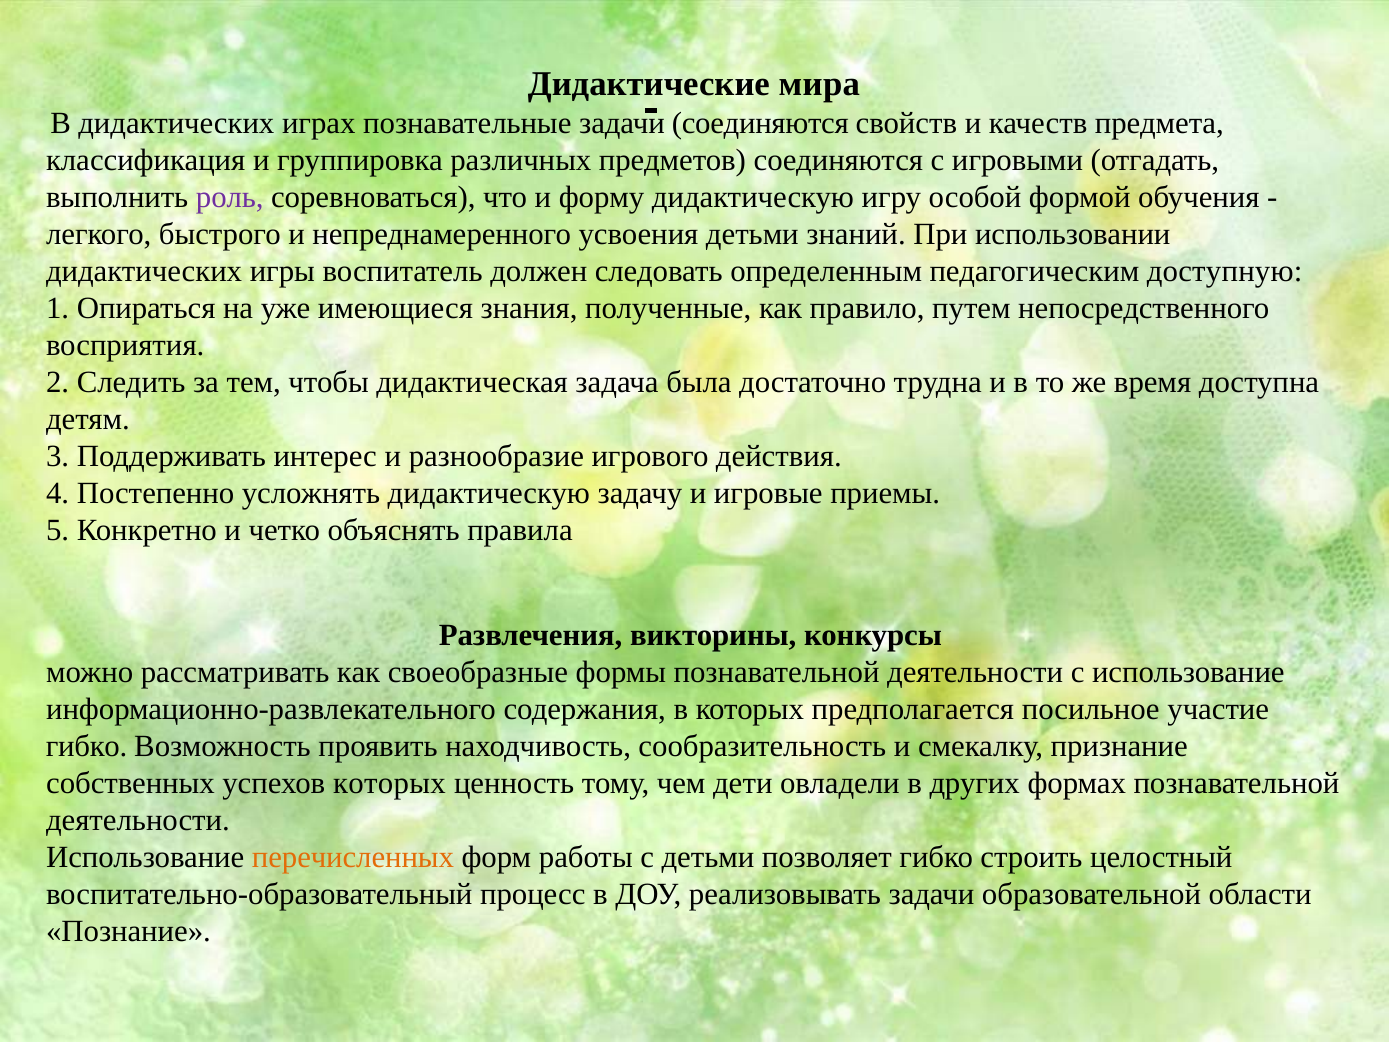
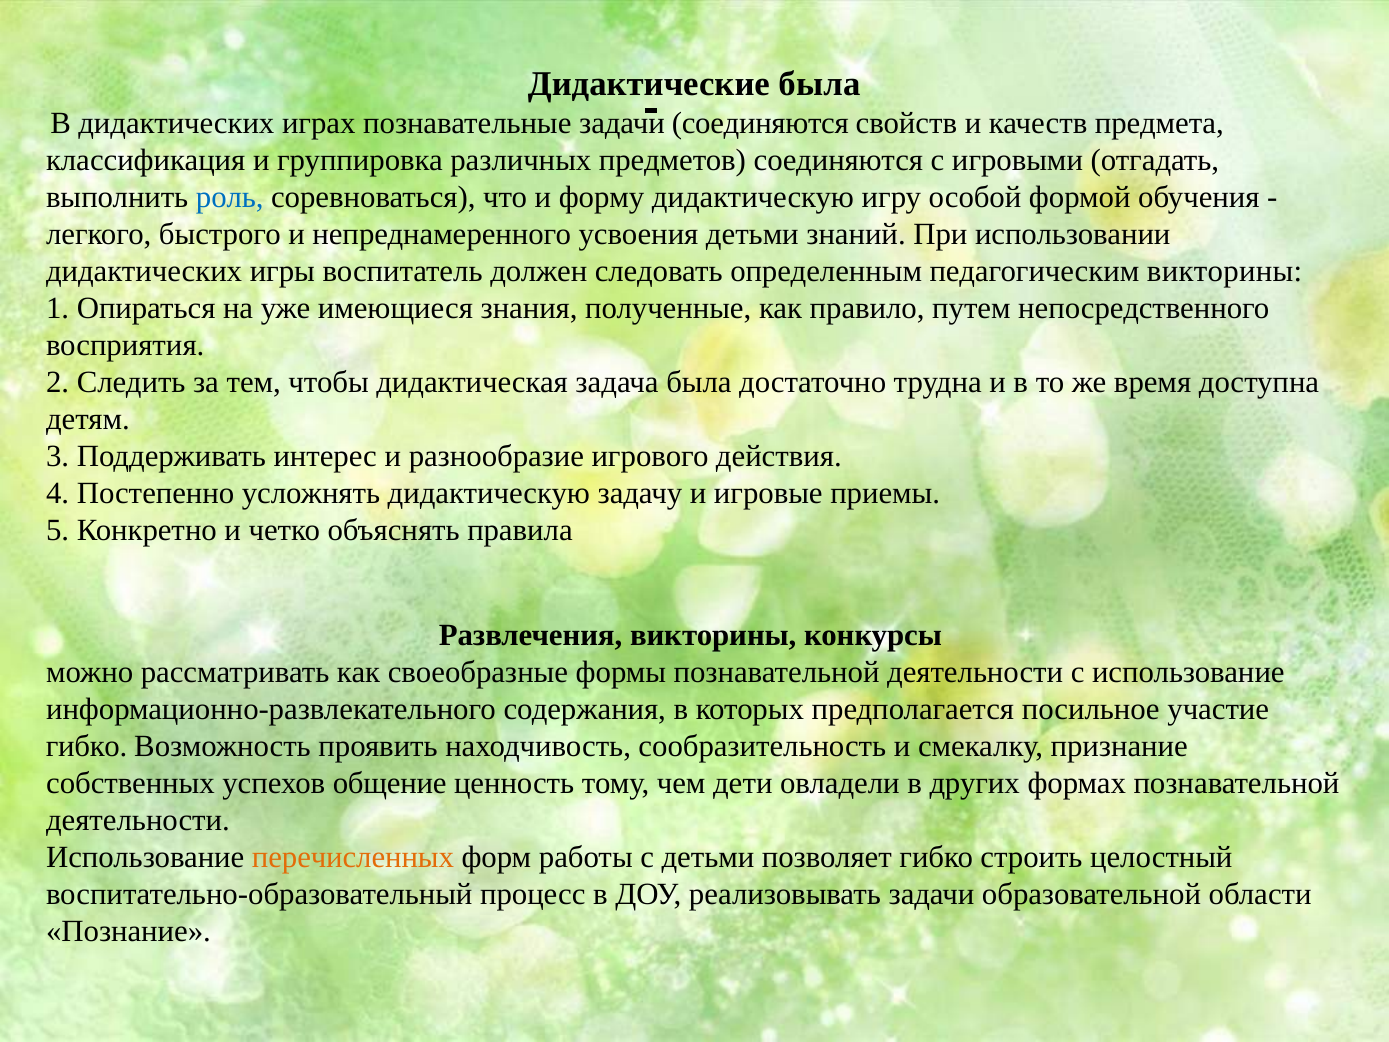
Дидактические мира: мира -> была
роль colour: purple -> blue
педагогическим доступную: доступную -> викторины
успехов которых: которых -> общение
